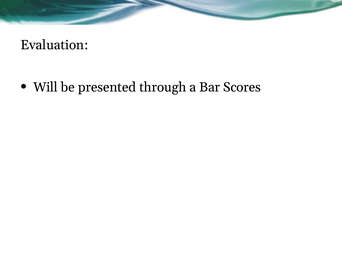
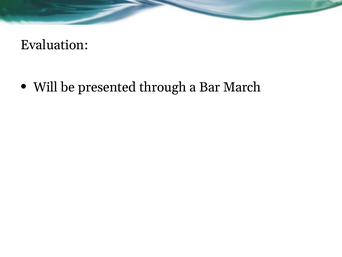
Scores: Scores -> March
